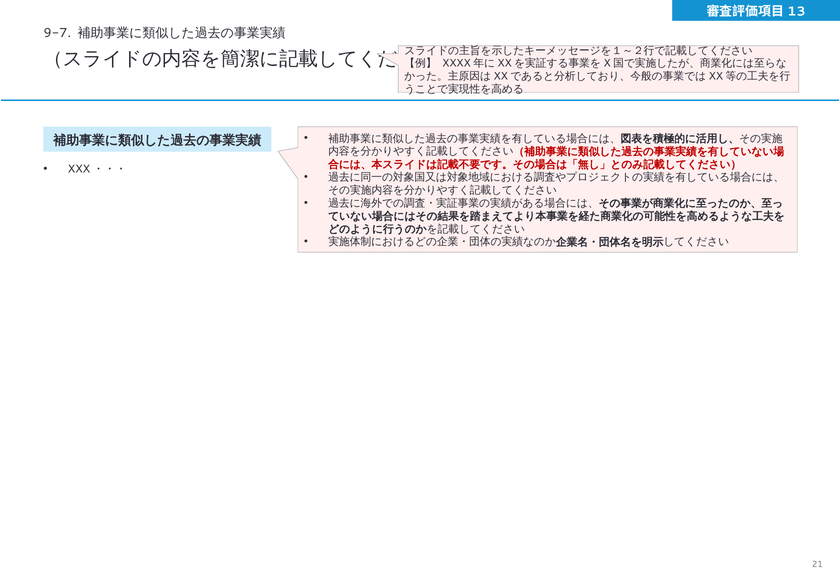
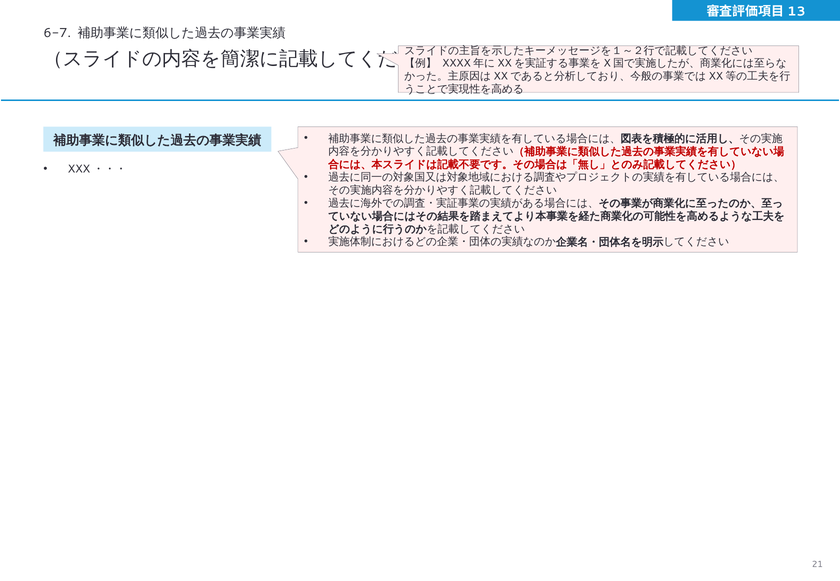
9-7: 9-7 -> 6-7
